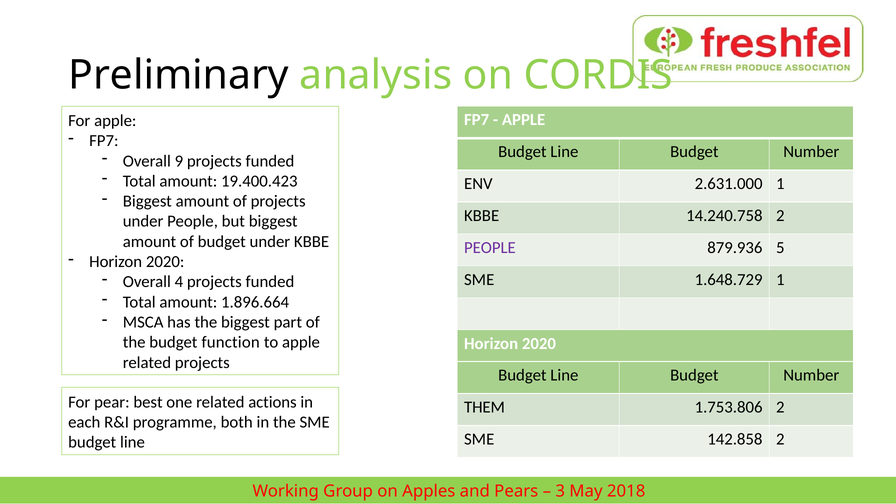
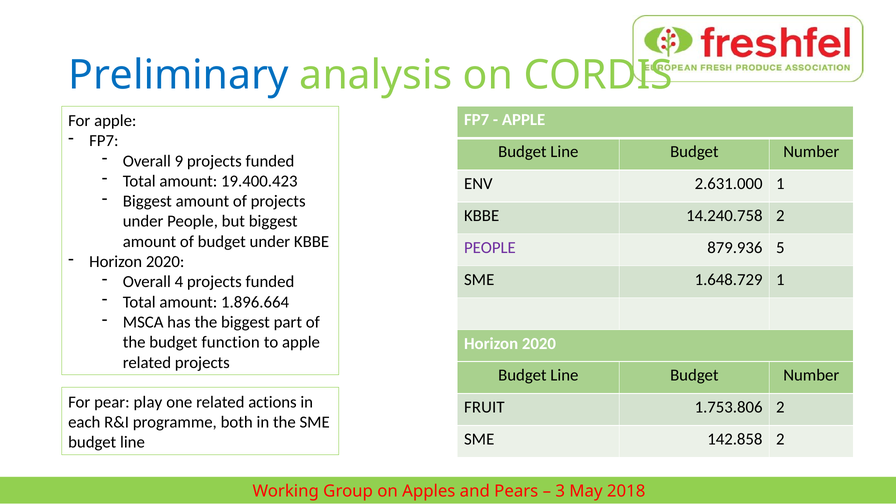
Preliminary colour: black -> blue
best: best -> play
THEM: THEM -> FRUIT
